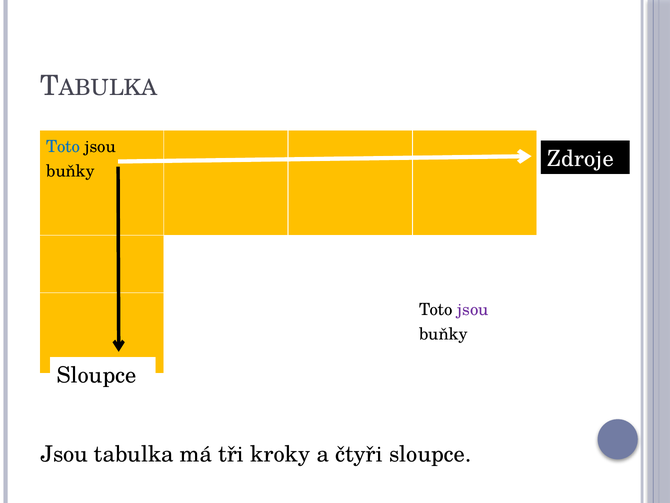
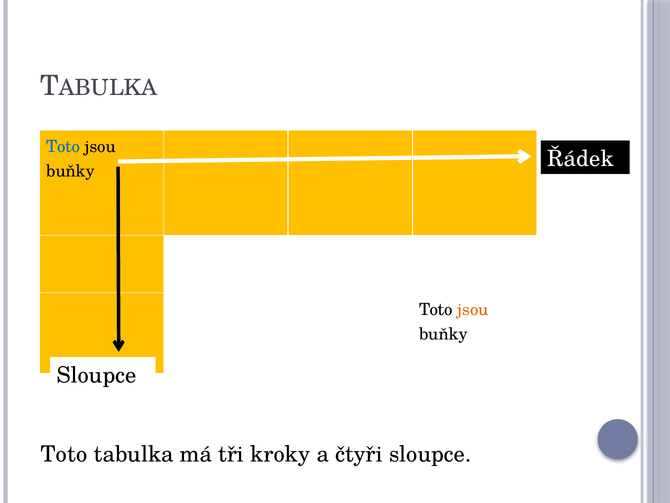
Zdroje: Zdroje -> Řádek
jsou at (473, 309) colour: purple -> orange
Jsou at (64, 454): Jsou -> Toto
